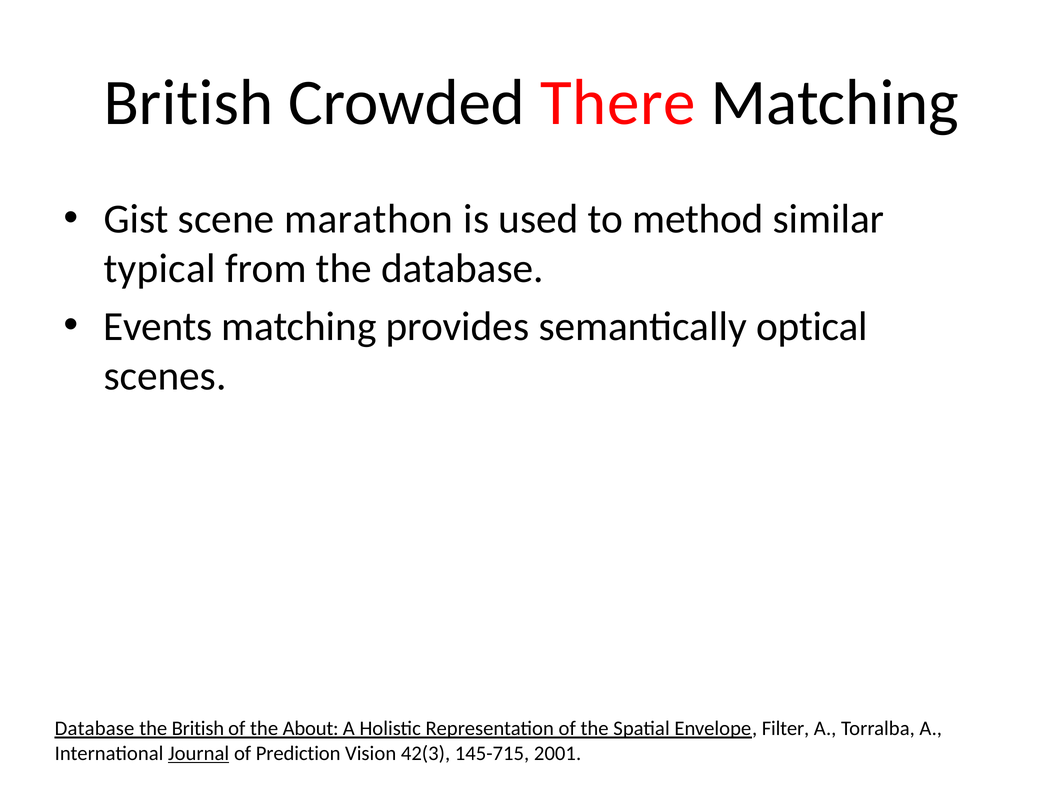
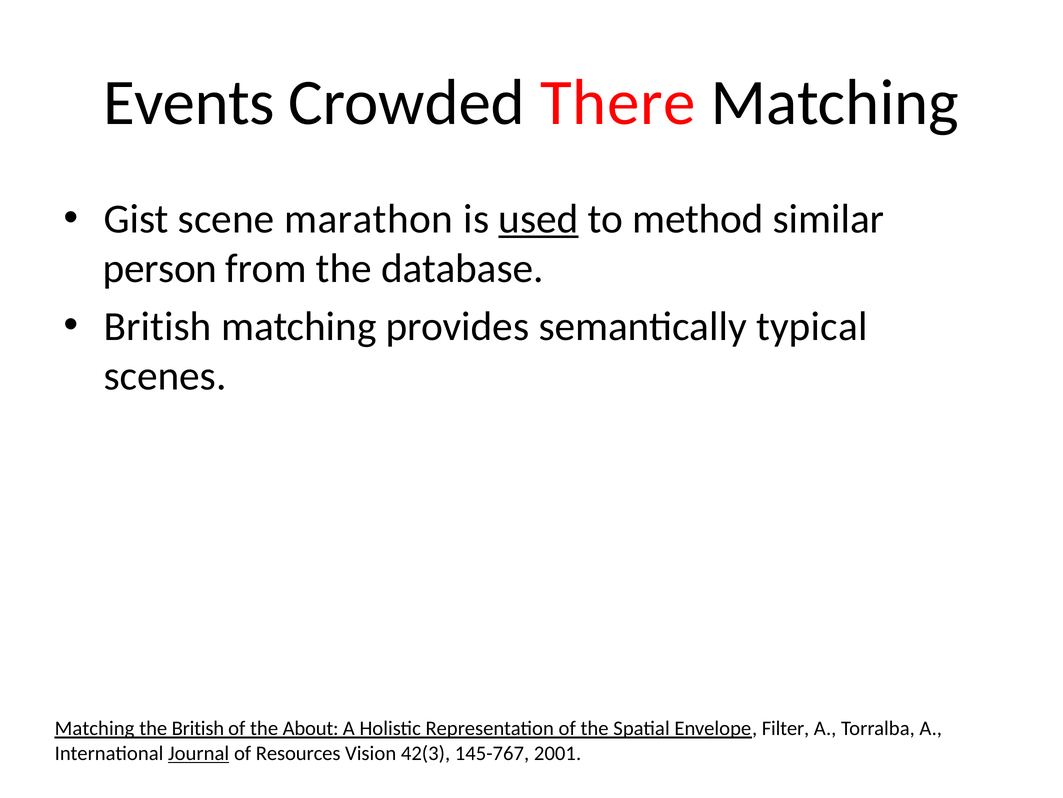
British at (188, 103): British -> Events
used underline: none -> present
typical: typical -> person
Events at (158, 326): Events -> British
optical: optical -> typical
Database at (95, 728): Database -> Matching
Prediction: Prediction -> Resources
145-715: 145-715 -> 145-767
